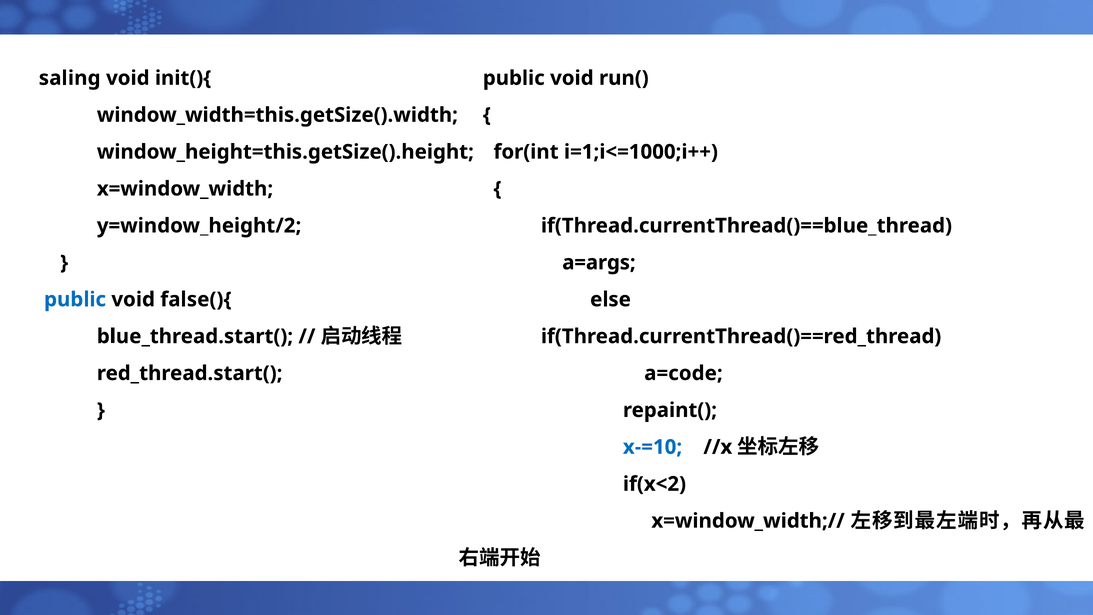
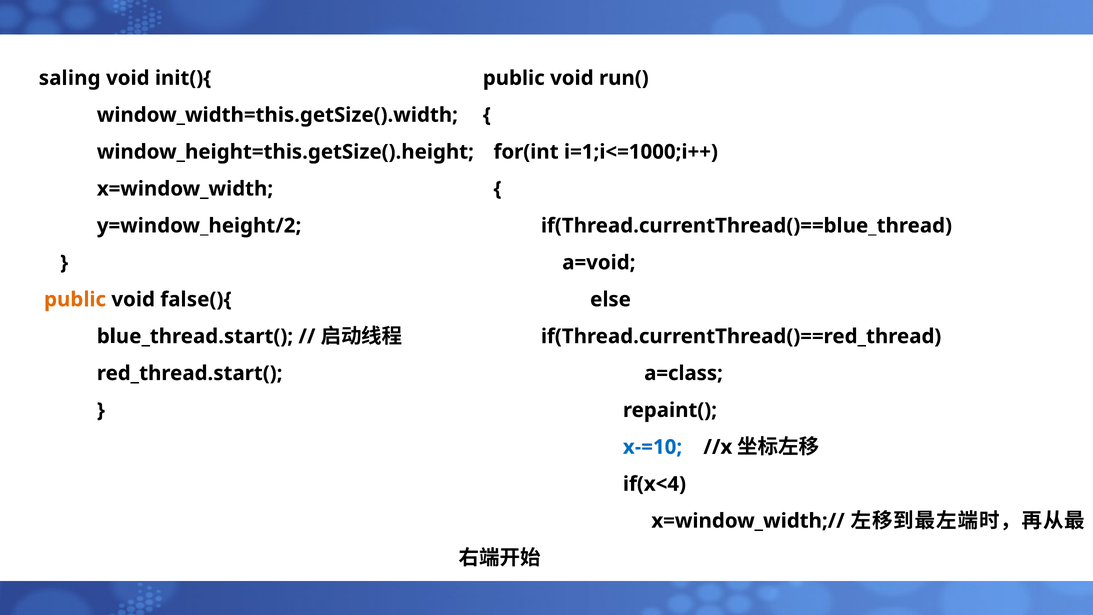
a=args: a=args -> a=void
public at (75, 299) colour: blue -> orange
a=code: a=code -> a=class
if(x<2: if(x<2 -> if(x<4
